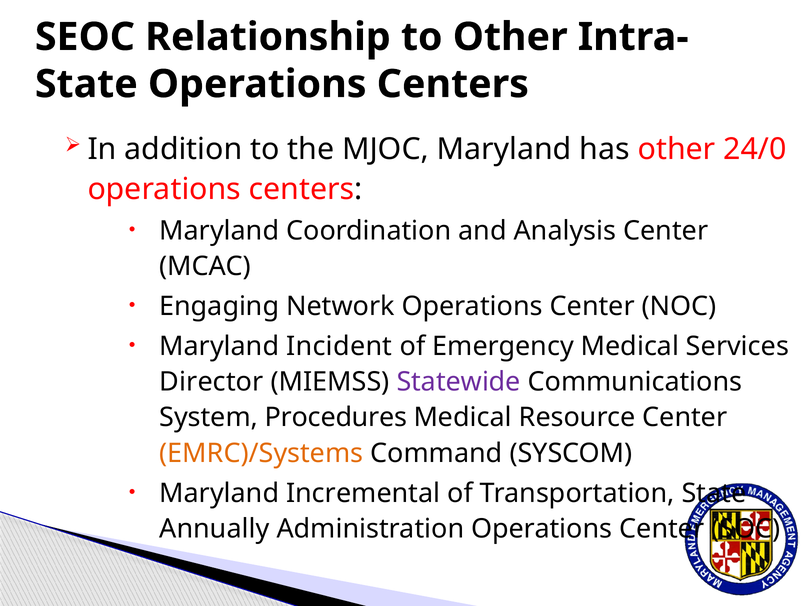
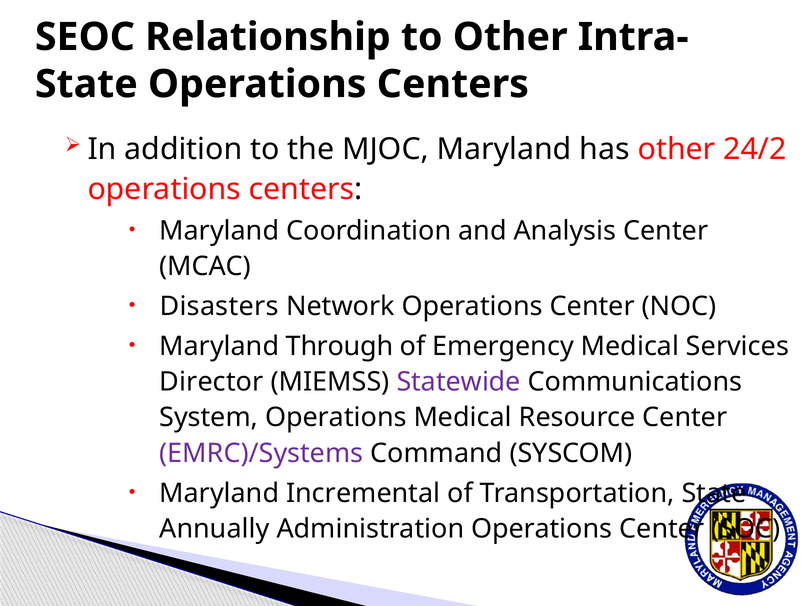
24/0: 24/0 -> 24/2
Engaging: Engaging -> Disasters
Incident: Incident -> Through
System Procedures: Procedures -> Operations
EMRC)/Systems colour: orange -> purple
